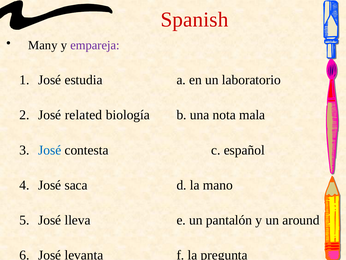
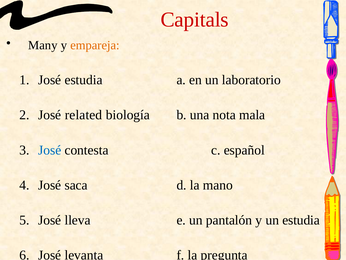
Spanish: Spanish -> Capitals
empareja colour: purple -> orange
un around: around -> estudia
